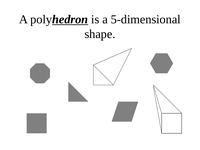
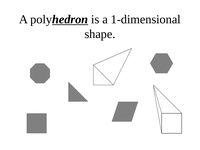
5-dimensional: 5-dimensional -> 1-dimensional
